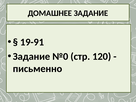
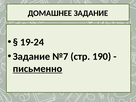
19-91: 19-91 -> 19-24
№0: №0 -> №7
120: 120 -> 190
письменно underline: none -> present
